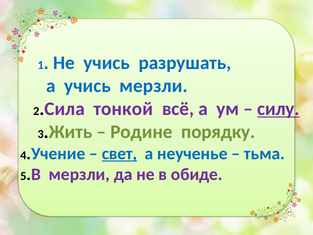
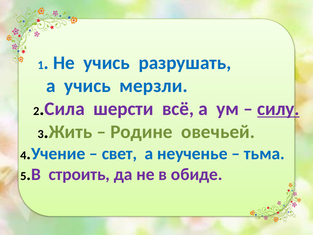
тонкой: тонкой -> шерсти
порядку: порядку -> овечьей
свет underline: present -> none
мерзли at (79, 174): мерзли -> строить
